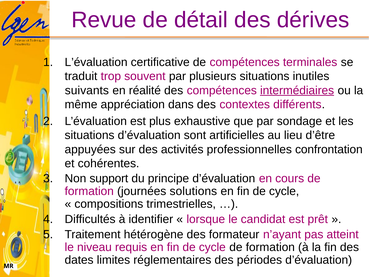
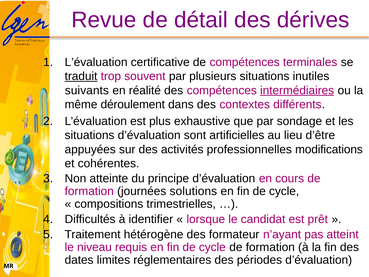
traduit underline: none -> present
appréciation: appréciation -> déroulement
confrontation: confrontation -> modifications
support: support -> atteinte
